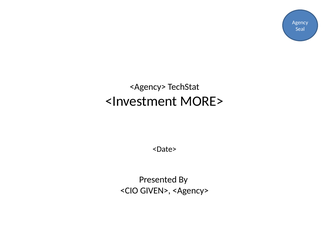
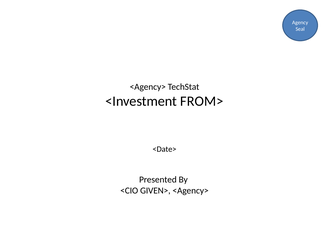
MORE>: MORE> -> FROM>
